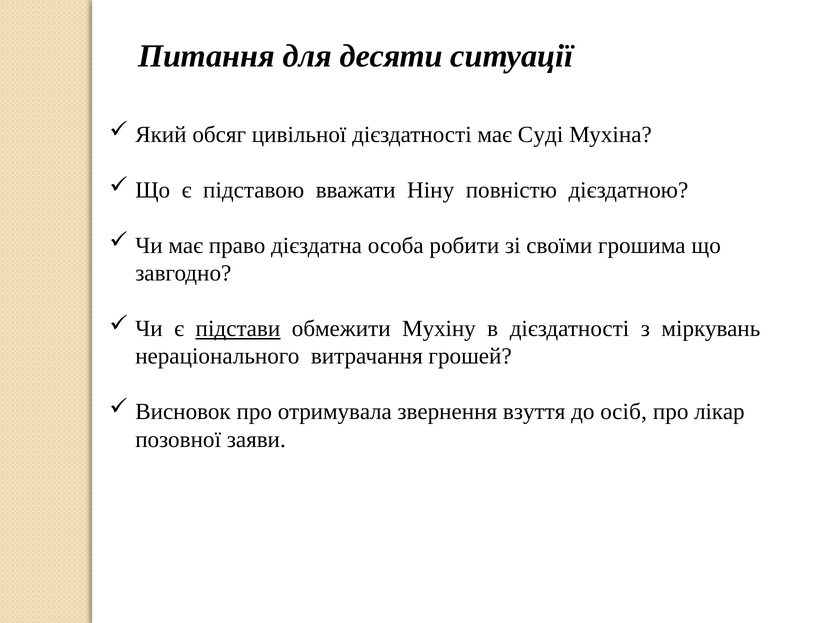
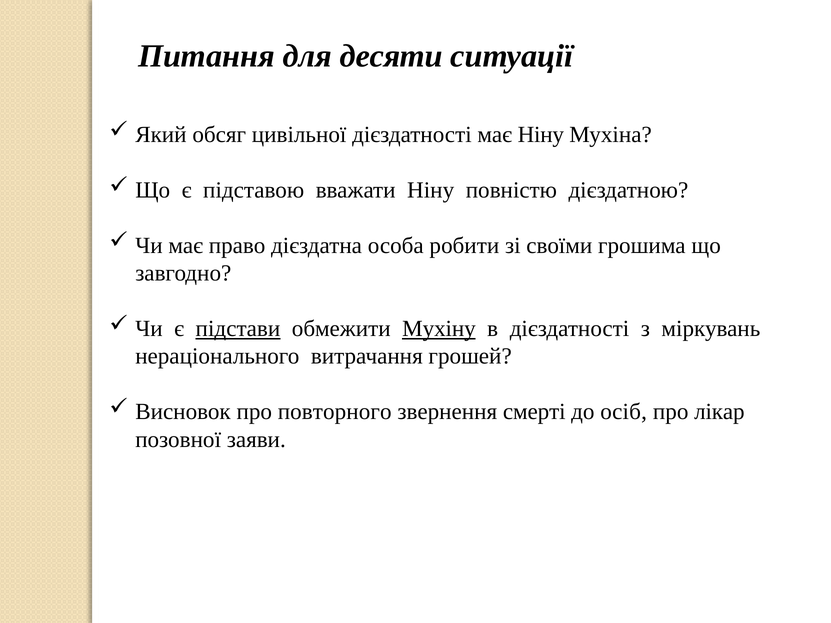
має Суді: Суді -> Ніну
Мухіну underline: none -> present
отримувала: отримувала -> повторного
взуття: взуття -> смерті
